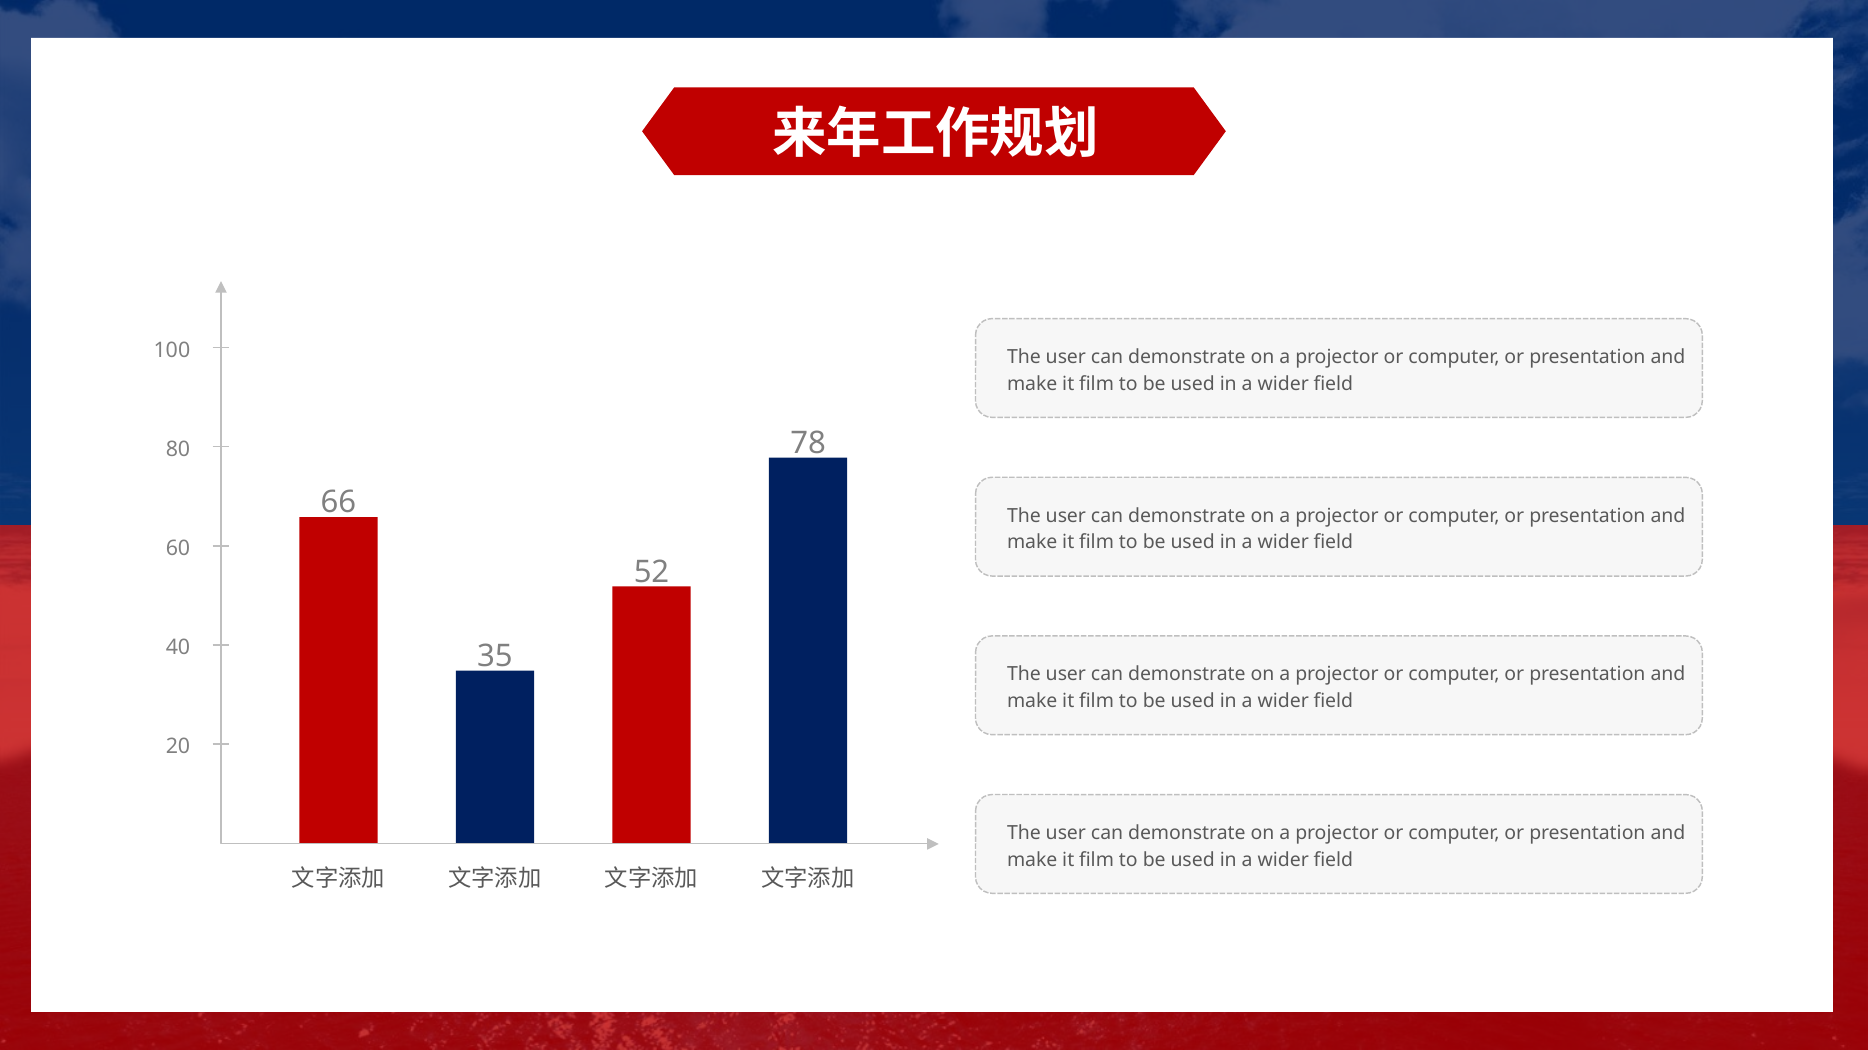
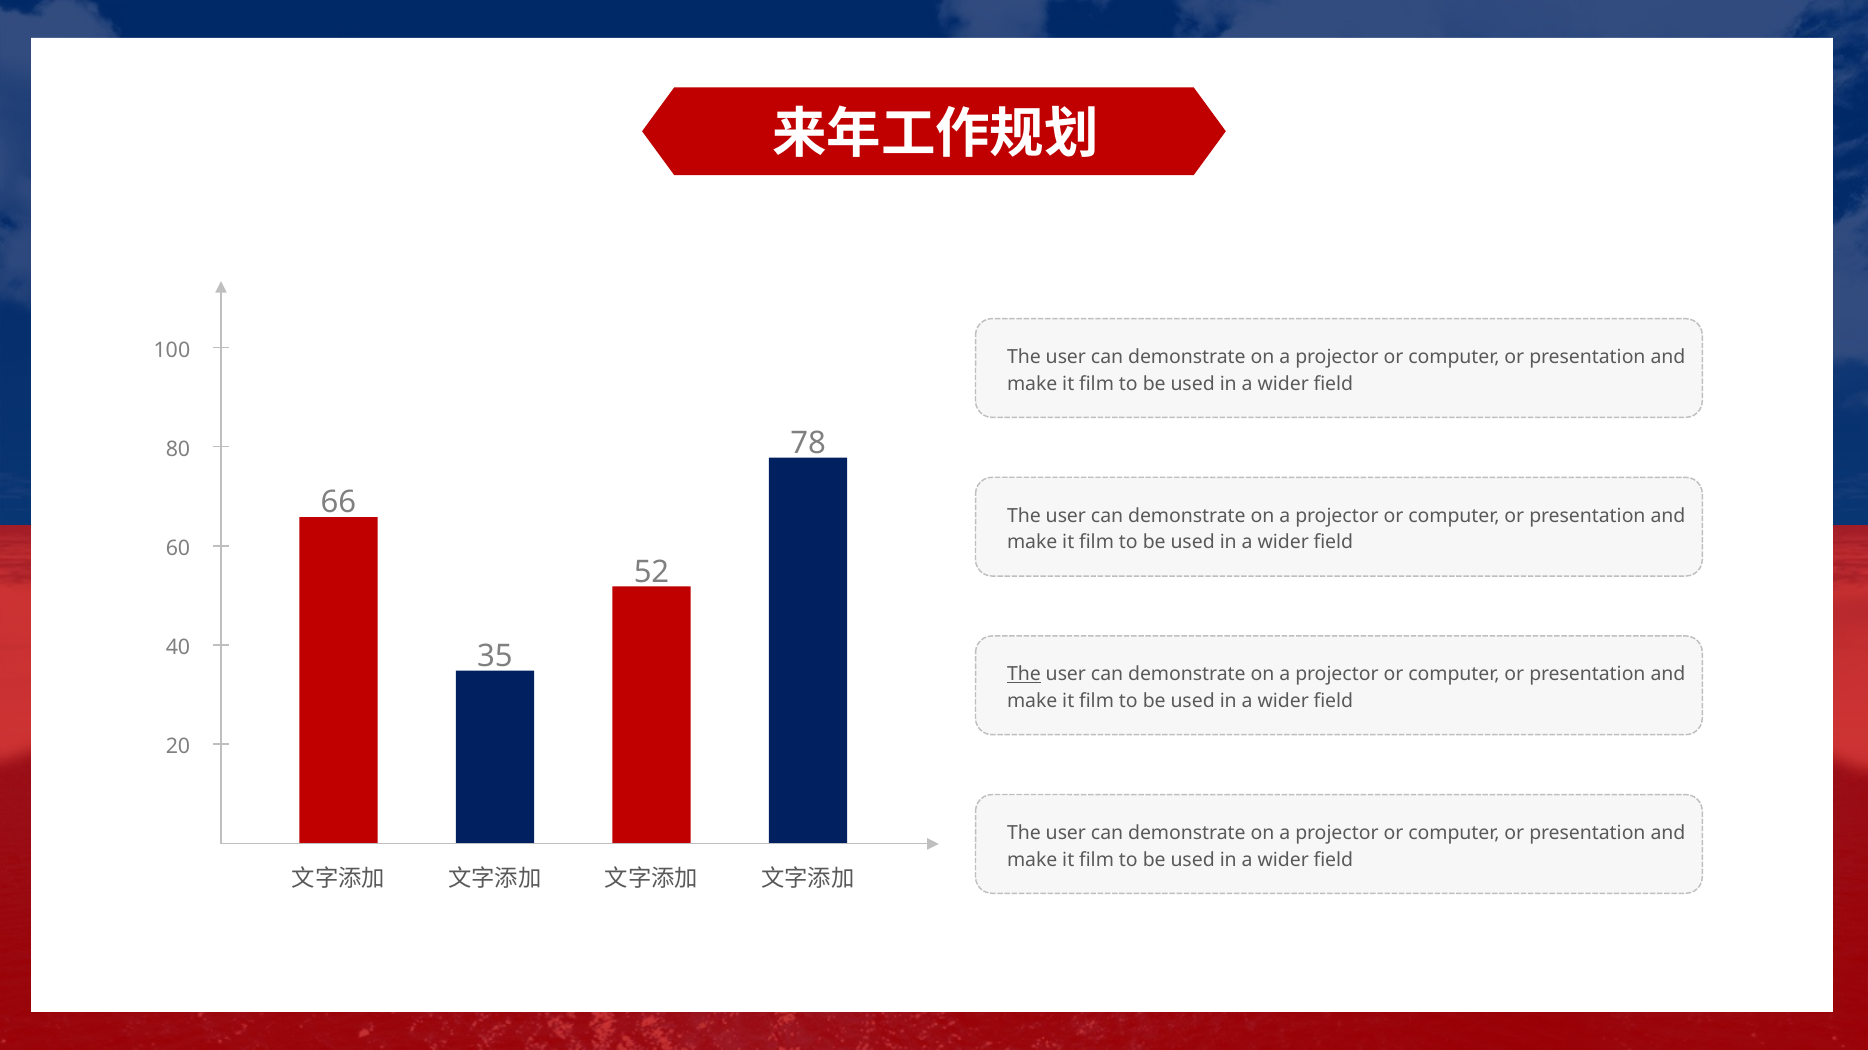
The at (1024, 675) underline: none -> present
